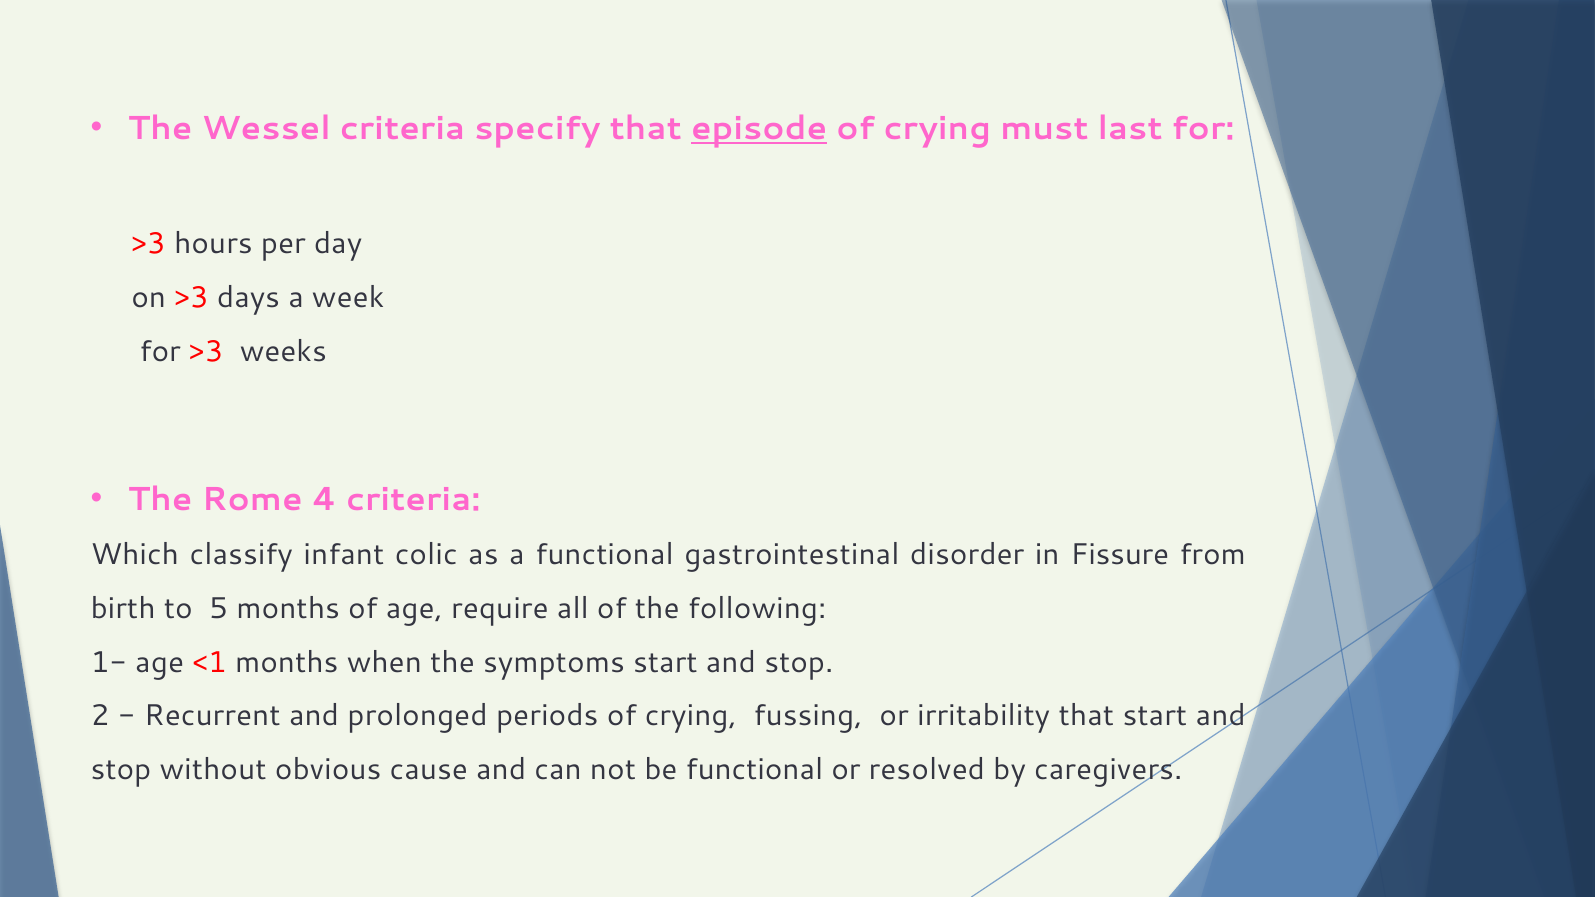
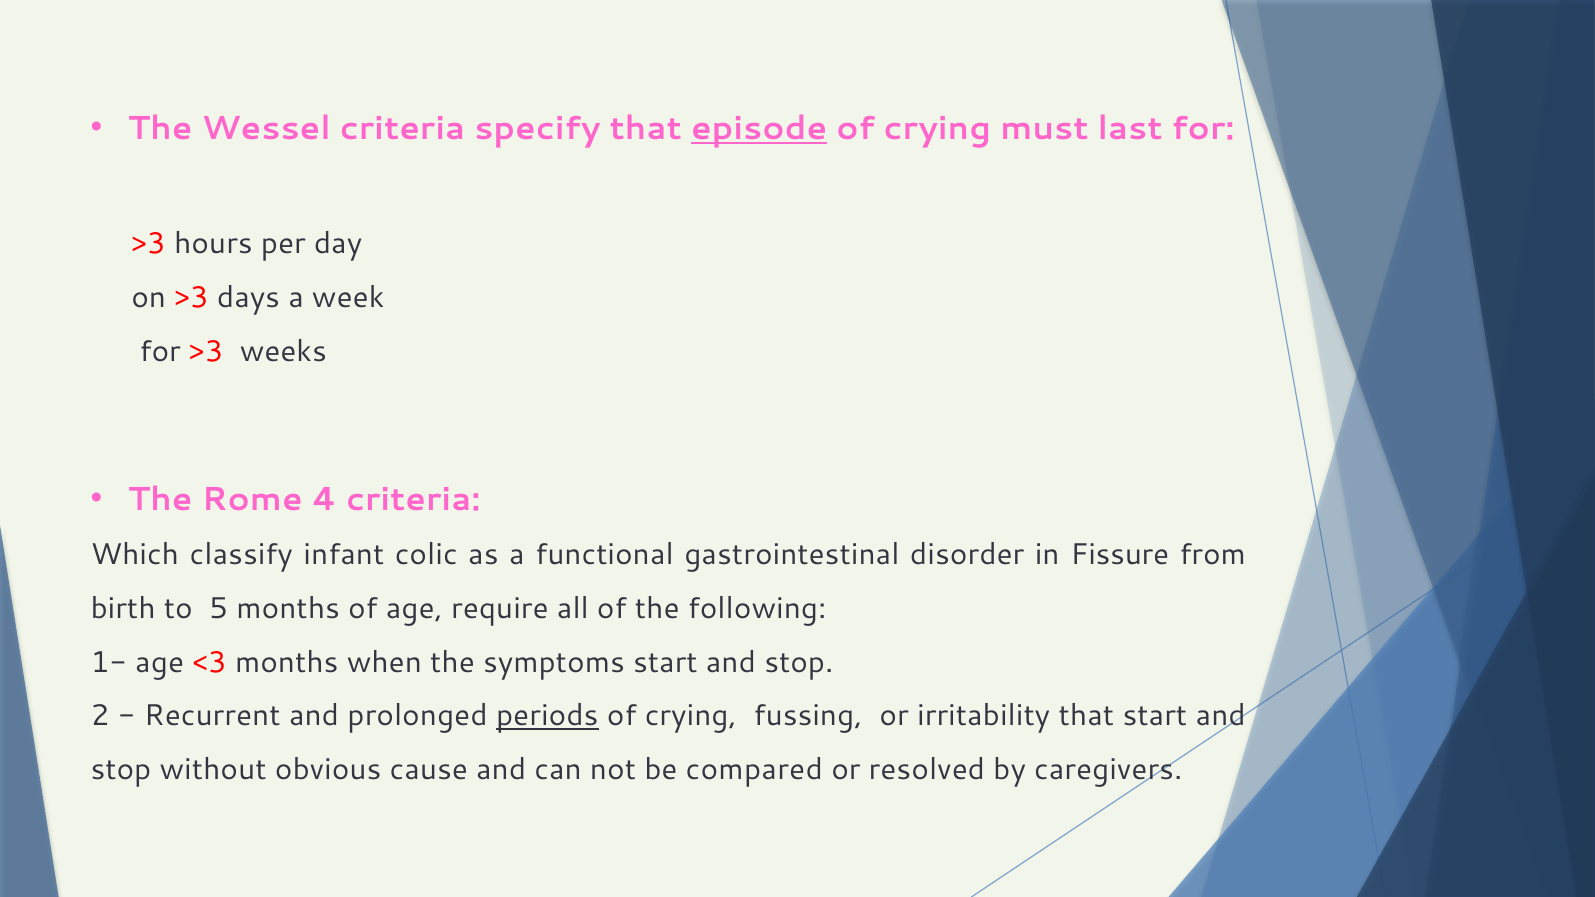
<1: <1 -> <3
periods underline: none -> present
be functional: functional -> compared
